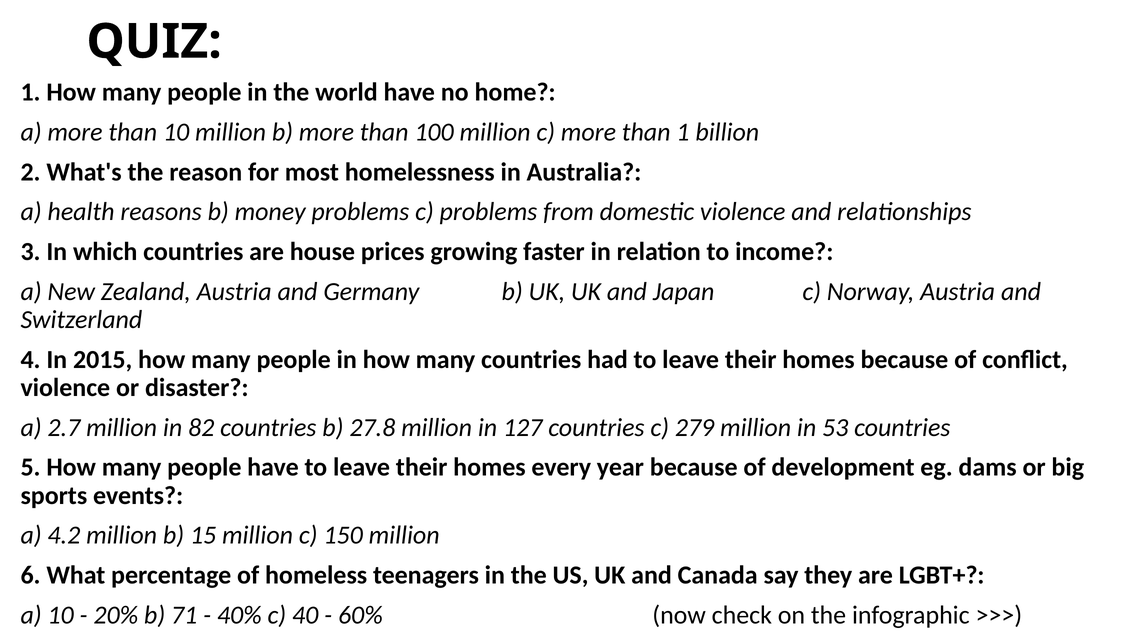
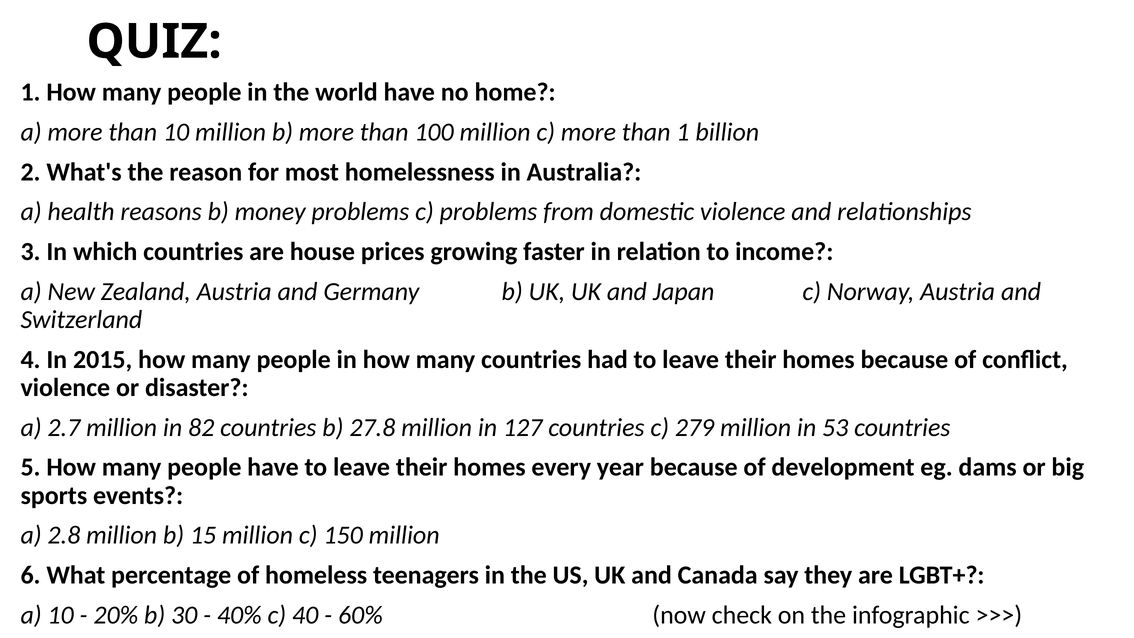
4.2: 4.2 -> 2.8
71: 71 -> 30
